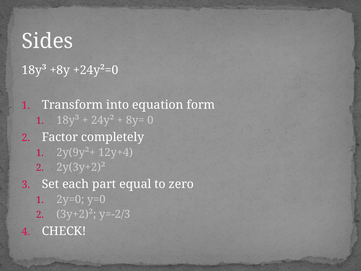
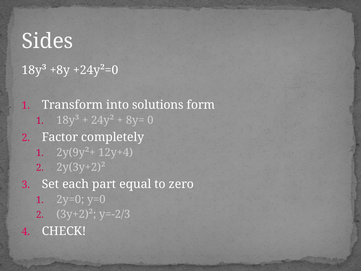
equation: equation -> solutions
